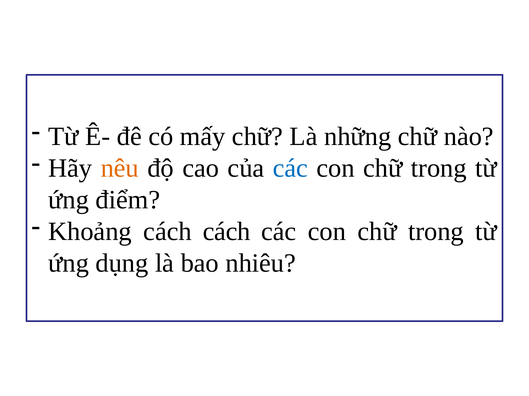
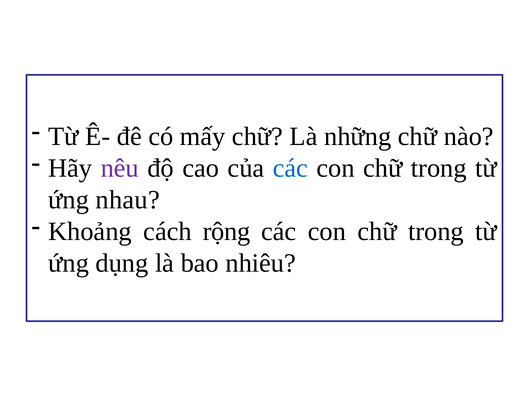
nêu colour: orange -> purple
điểm: điểm -> nhau
cách cách: cách -> rộng
